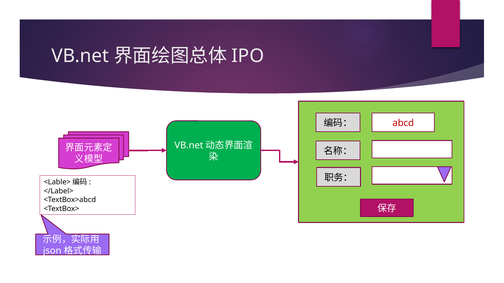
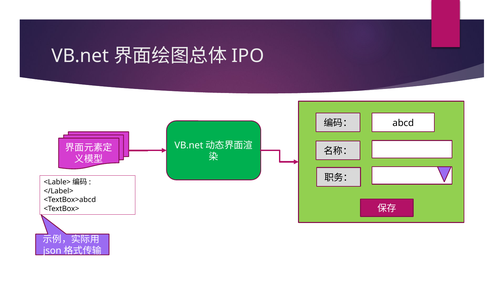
abcd colour: red -> black
